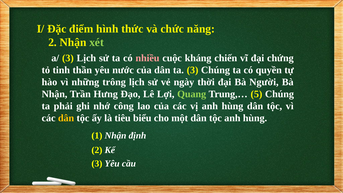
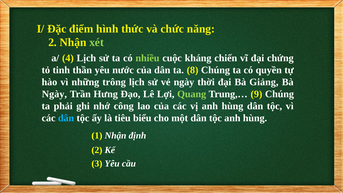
a/ 3: 3 -> 4
nhiều colour: pink -> light green
ta 3: 3 -> 8
Người: Người -> Giảng
Nhận at (55, 94): Nhận -> Ngày
5: 5 -> 9
dân at (66, 118) colour: yellow -> light blue
